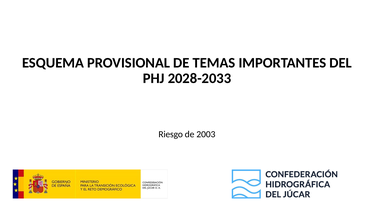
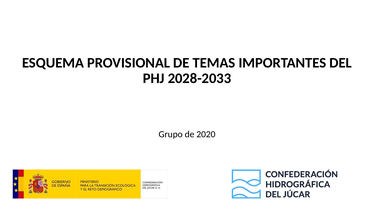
Riesgo: Riesgo -> Grupo
2003: 2003 -> 2020
